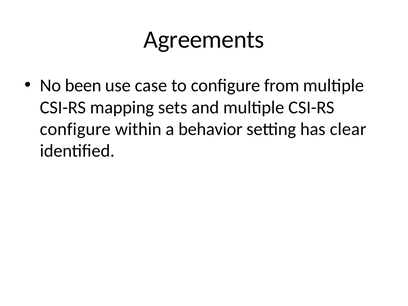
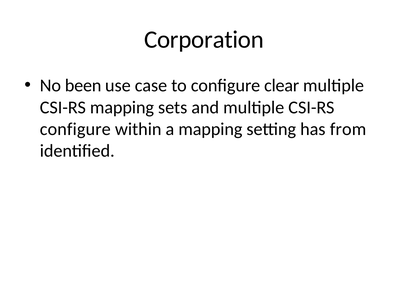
Agreements: Agreements -> Corporation
from: from -> clear
a behavior: behavior -> mapping
clear: clear -> from
